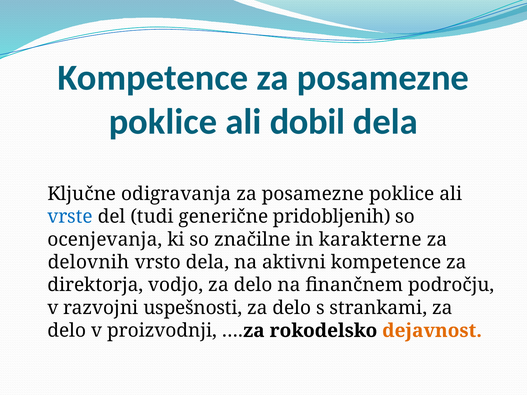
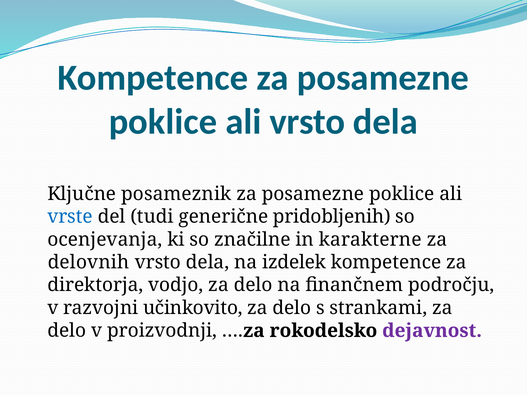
ali dobil: dobil -> vrsto
odigravanja: odigravanja -> posameznik
aktivni: aktivni -> izdelek
uspešnosti: uspešnosti -> učinkovito
dejavnost colour: orange -> purple
